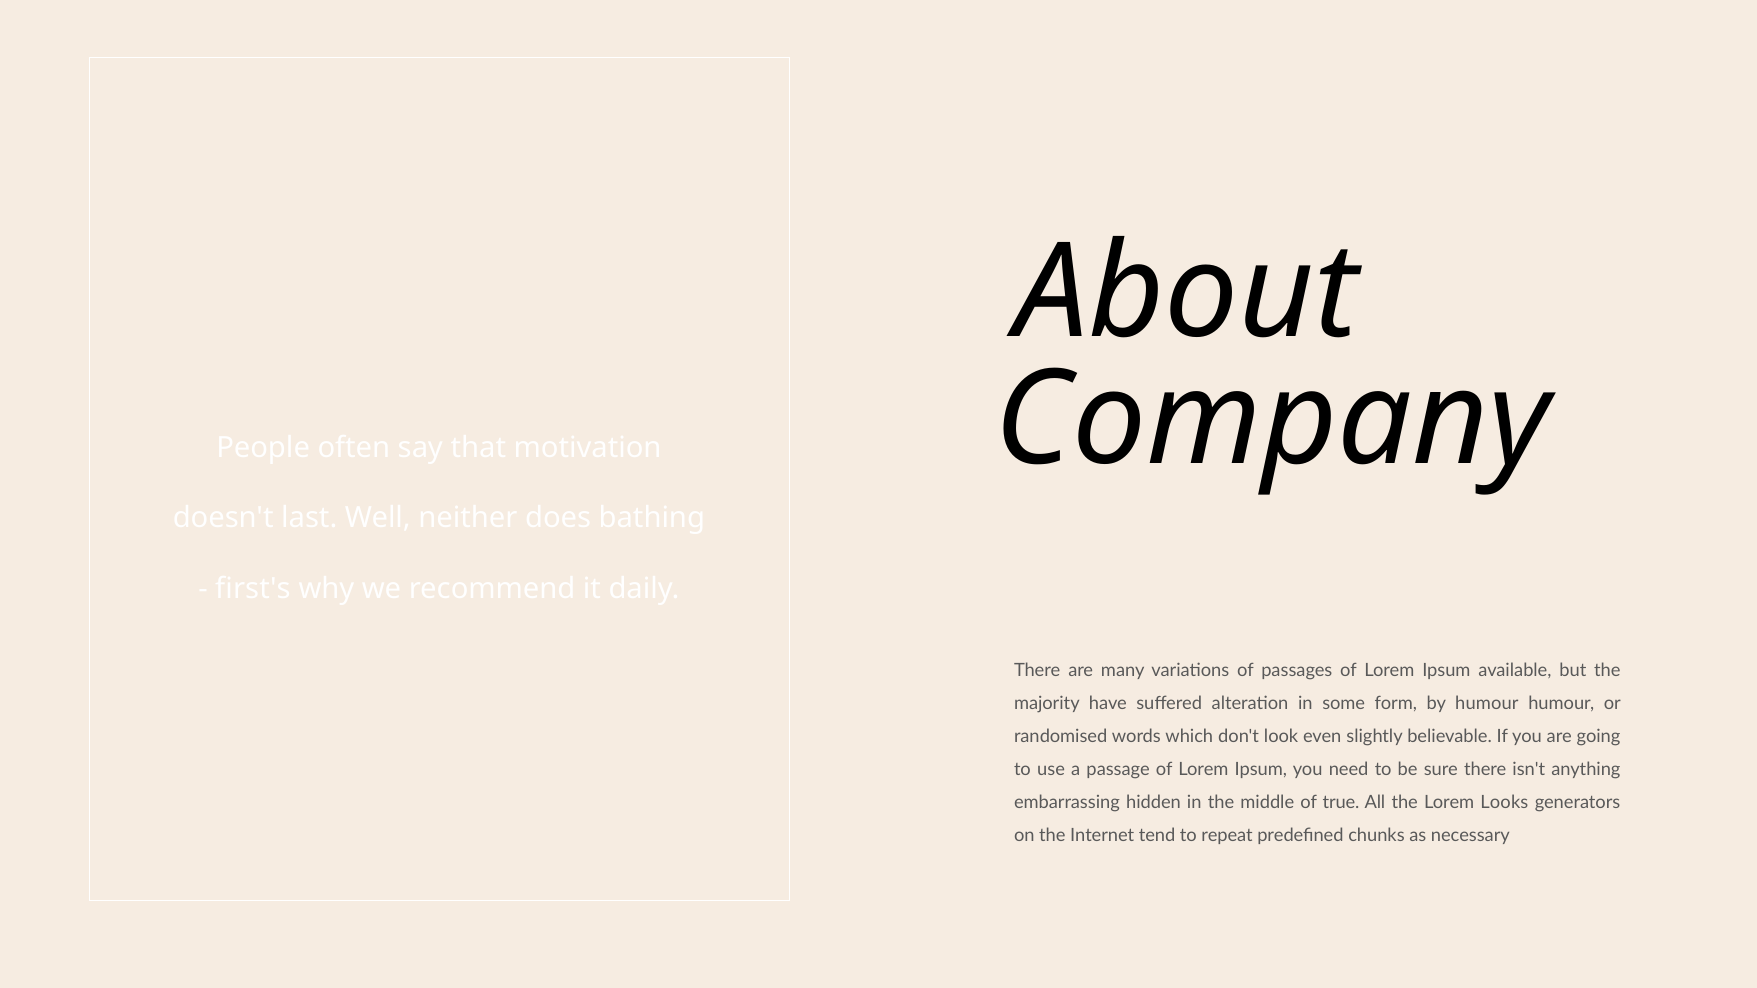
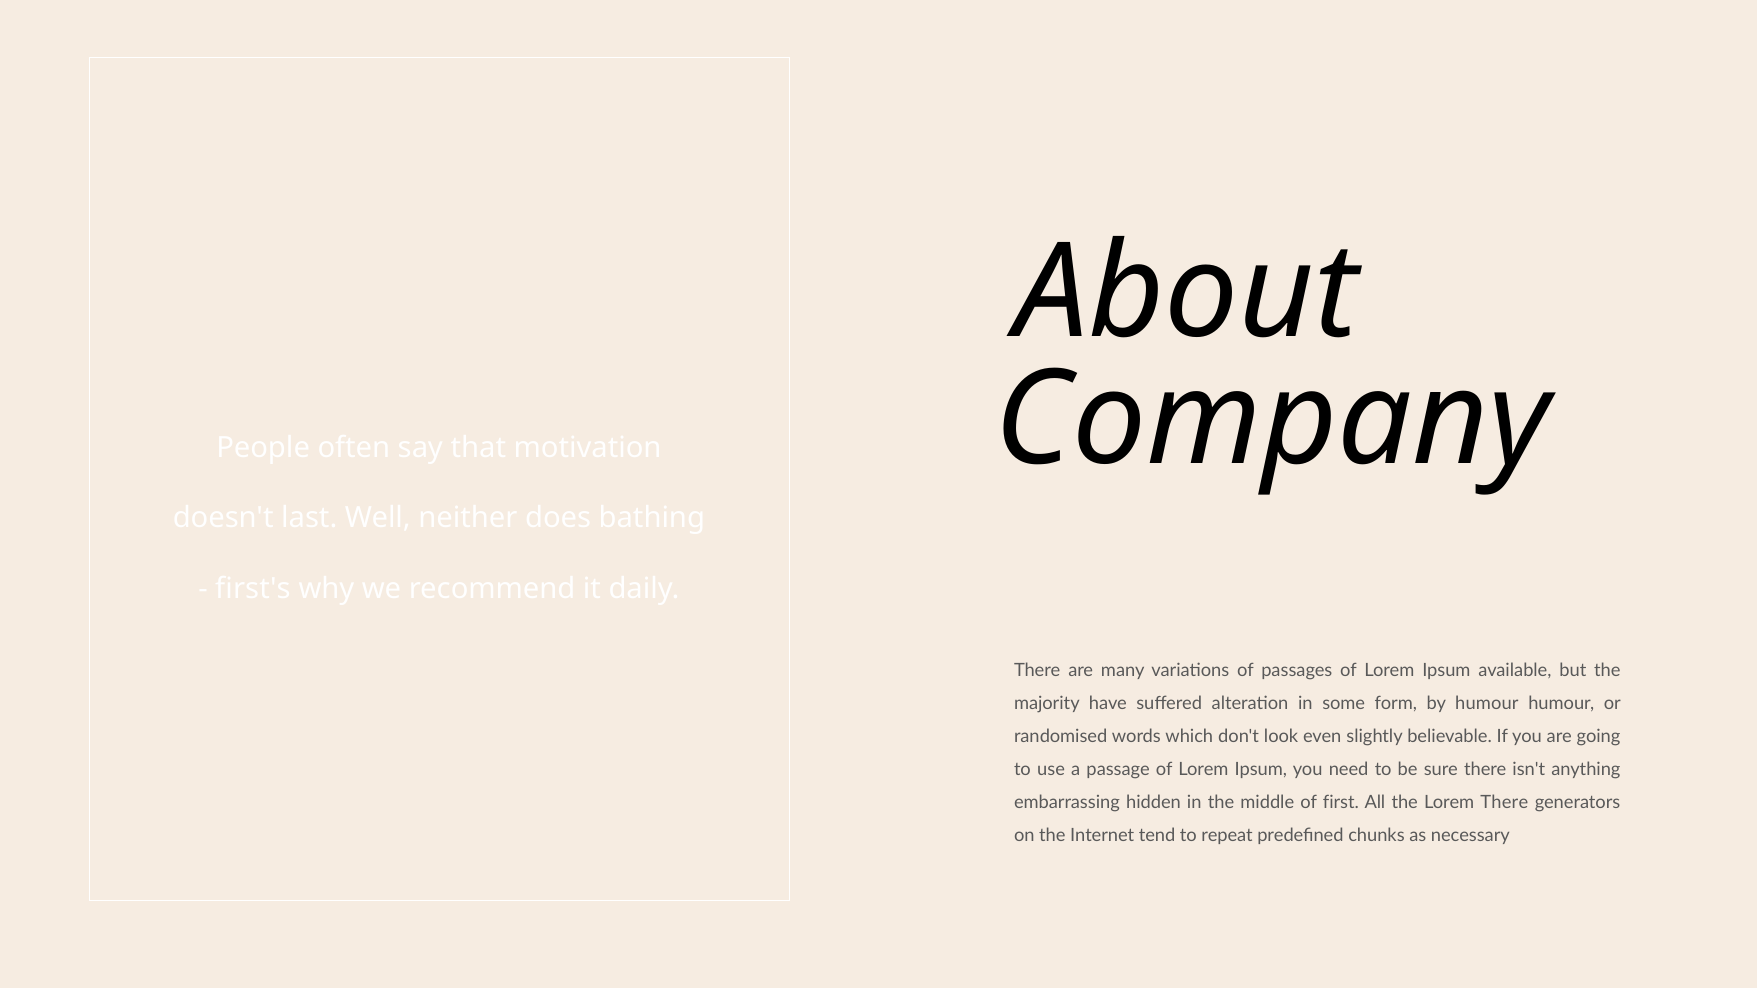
true: true -> first
Lorem Looks: Looks -> There
